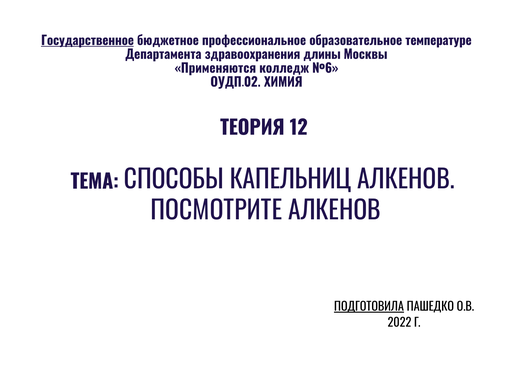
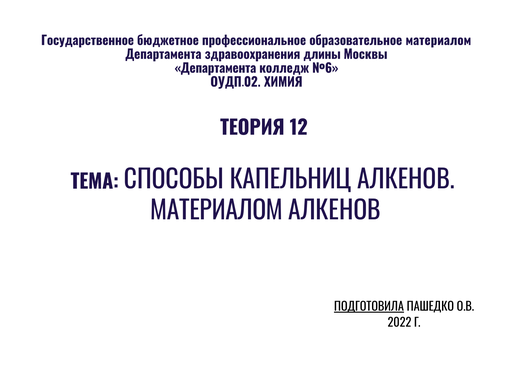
Государственное underline: present -> none
образовательное температуре: температуре -> материалом
Применяются at (215, 68): Применяются -> Департамента
ПОСМОТРИТЕ at (216, 211): ПОСМОТРИТЕ -> МАТЕРИАЛОМ
